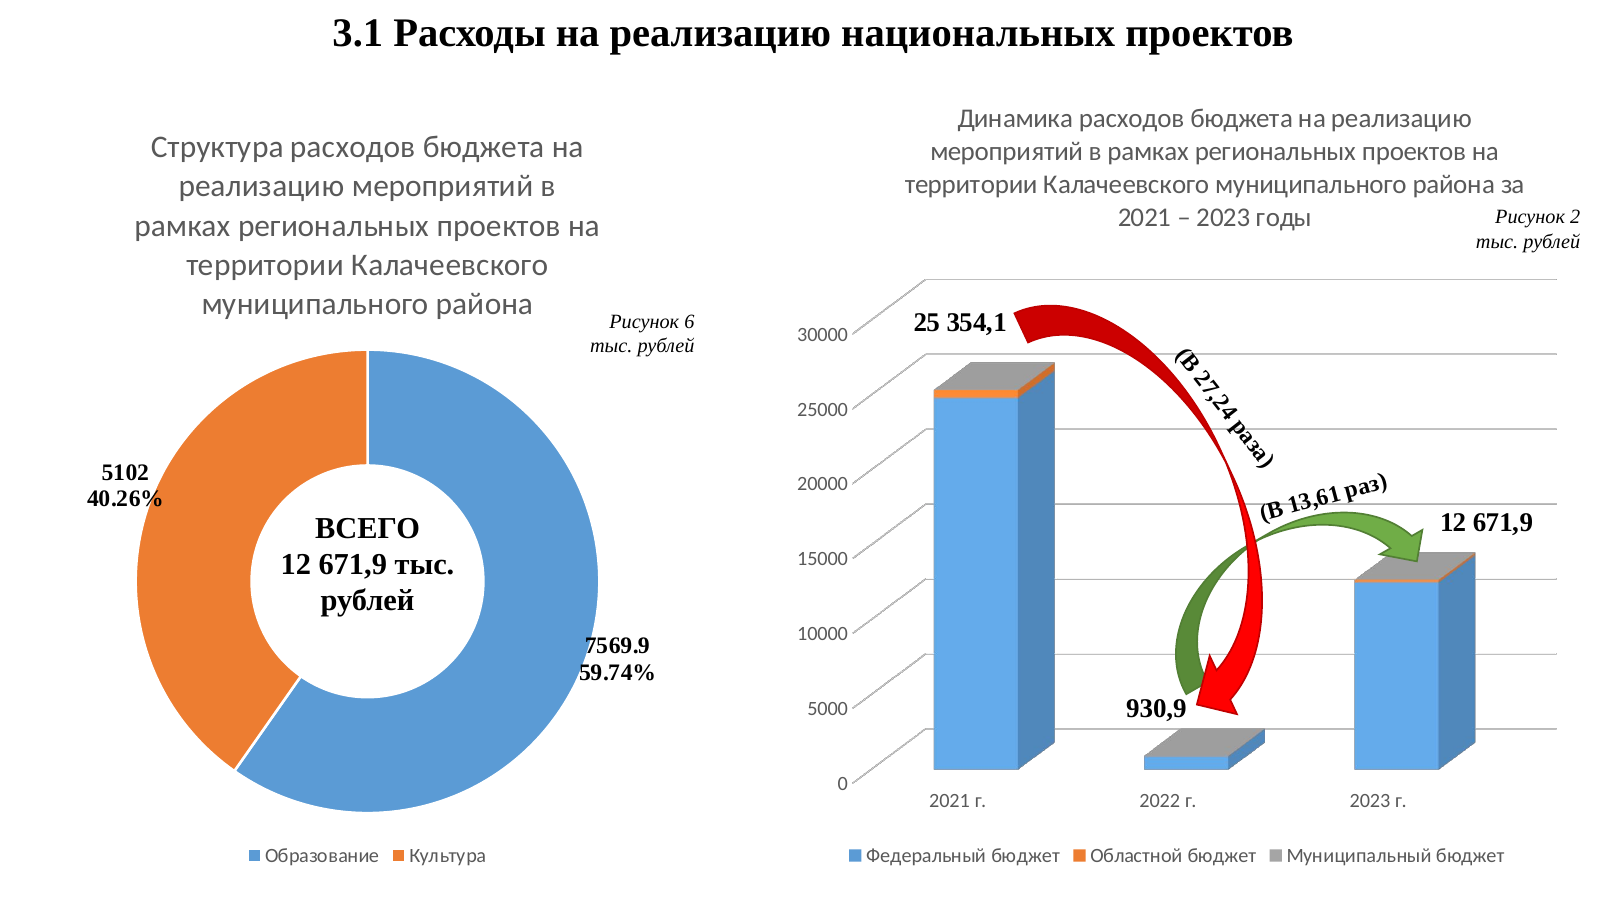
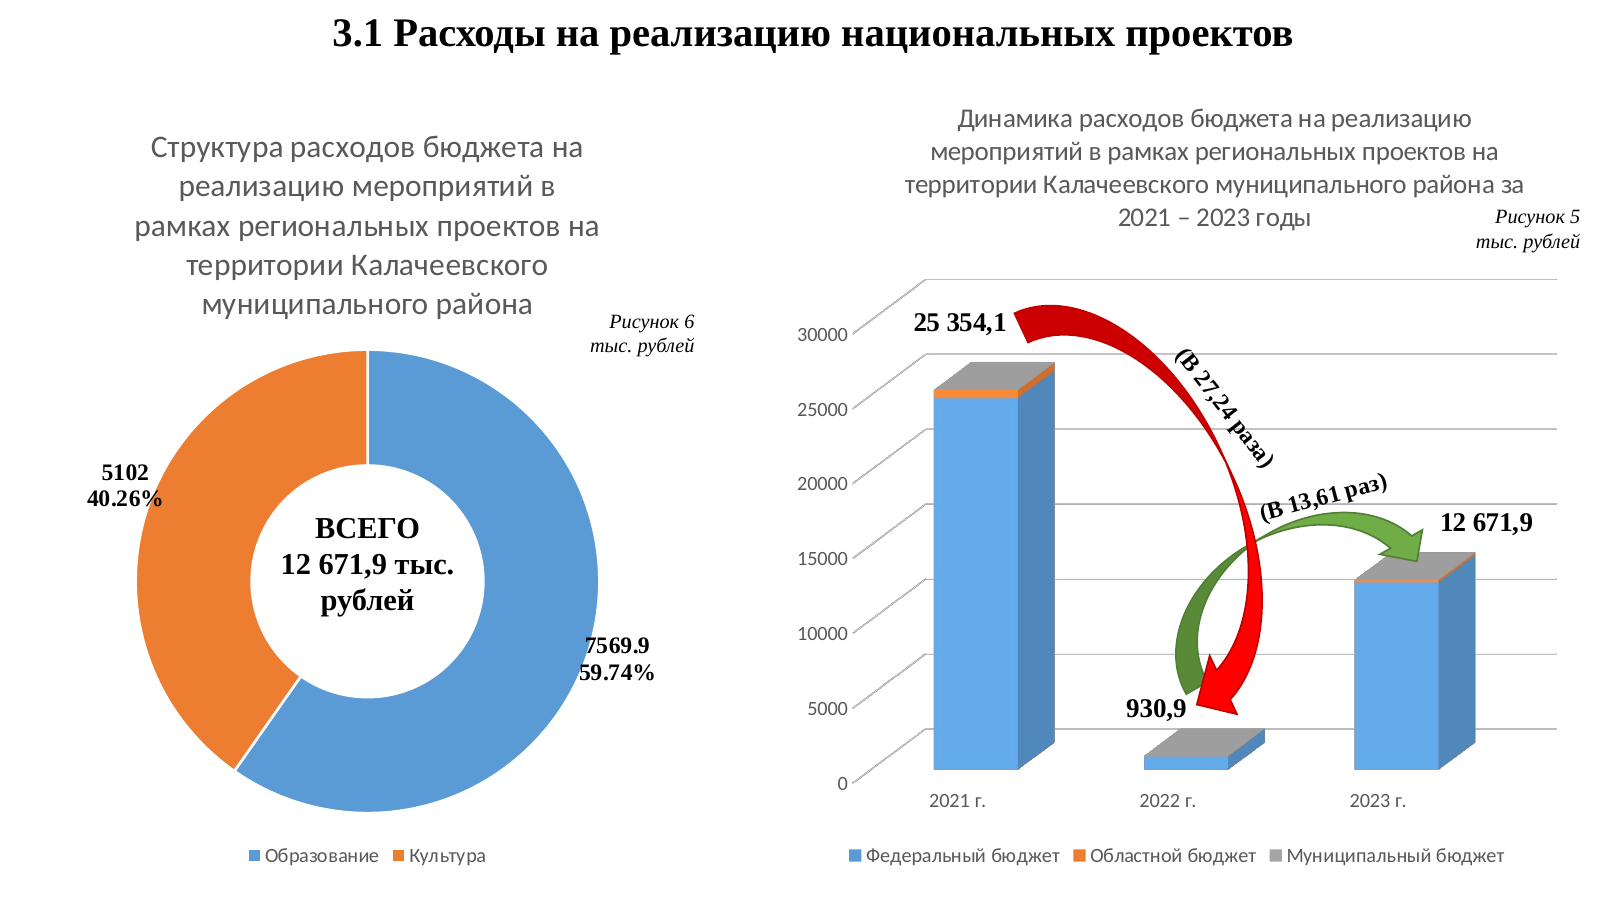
Рисунок 2: 2 -> 5
